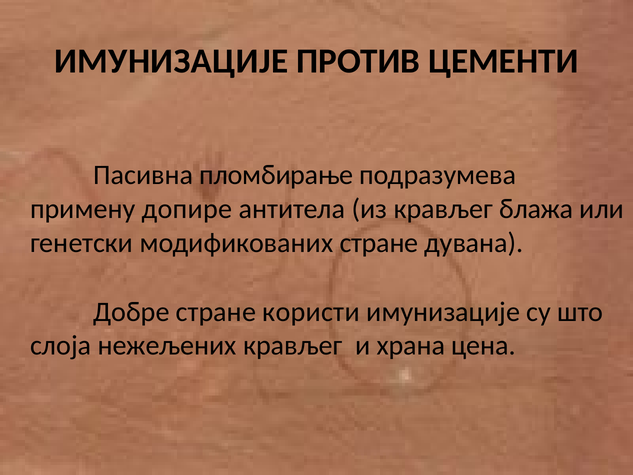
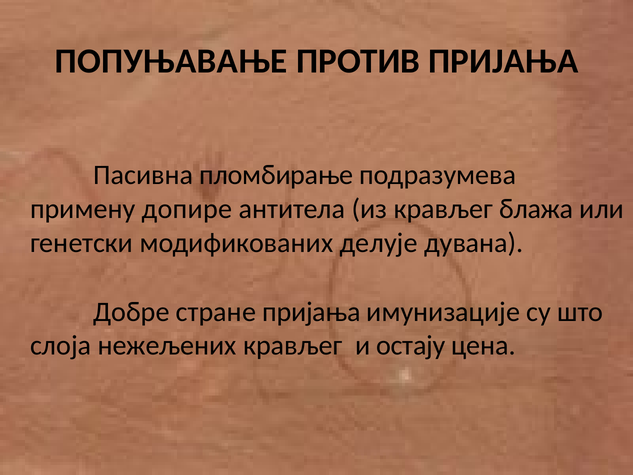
ИМУНИЗАЦИЈЕ at (171, 61): ИМУНИЗАЦИЈЕ -> ПОПУЊАВАЊЕ
ПРОТИВ ЦЕМЕНТИ: ЦЕМЕНТИ -> ПРИЈАЊА
модификованих стране: стране -> делује
стране користи: користи -> пријања
храна: храна -> остају
